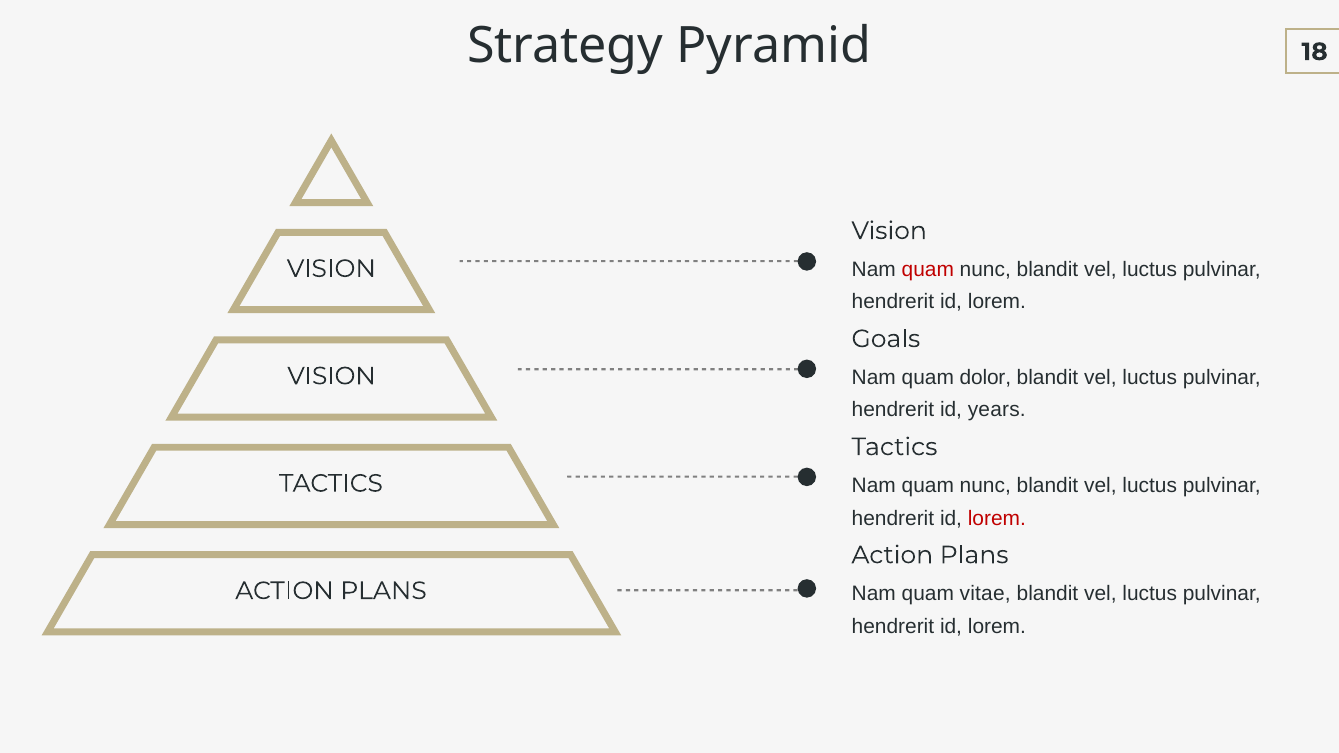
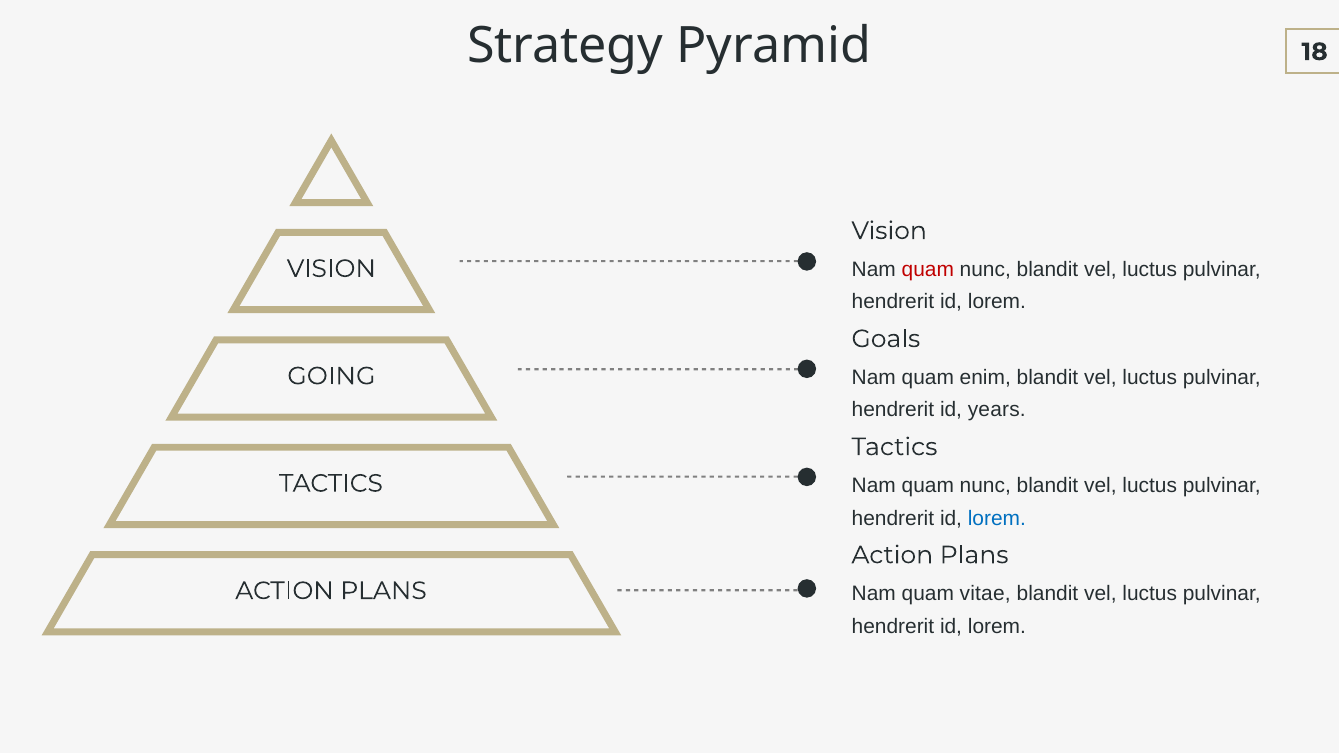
dolor: dolor -> enim
VISION at (332, 376): VISION -> GOING
lorem at (997, 518) colour: red -> blue
